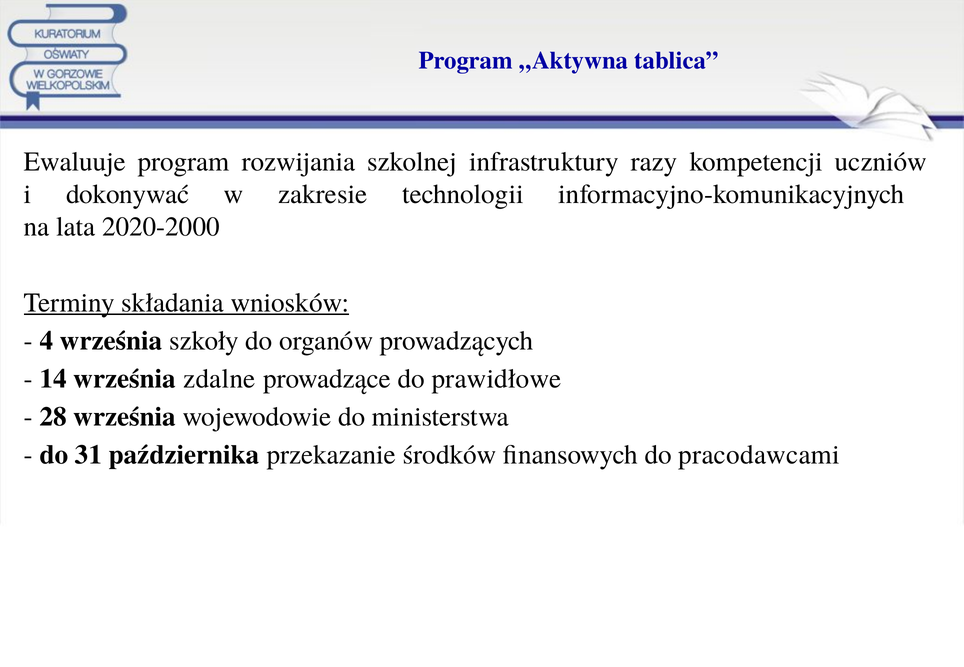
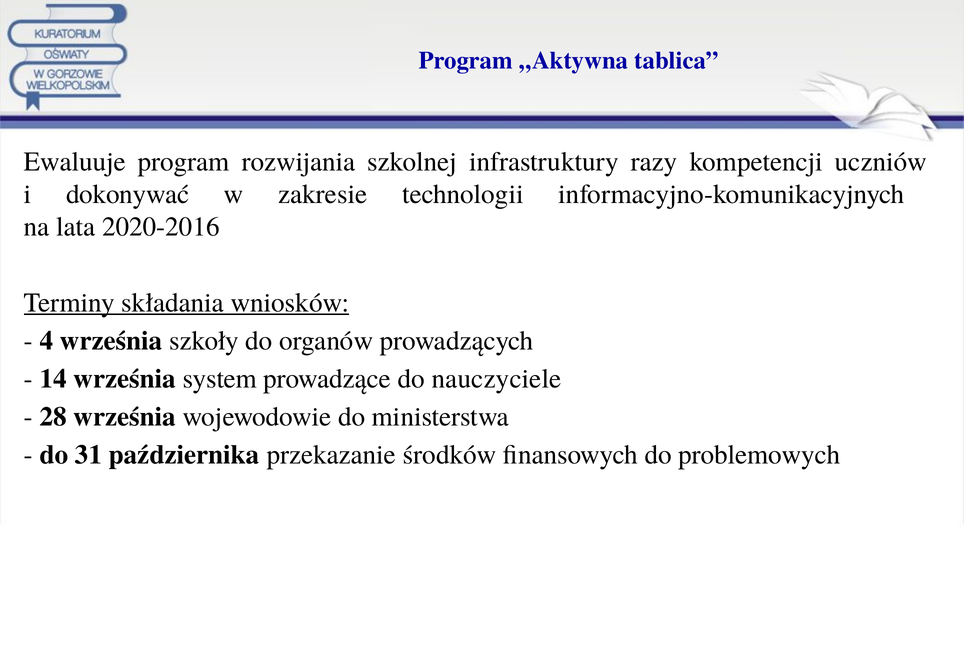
2020-2000: 2020-2000 -> 2020-2016
zdalne: zdalne -> system
prawidłowe: prawidłowe -> nauczyciele
pracodawcami: pracodawcami -> problemowych
